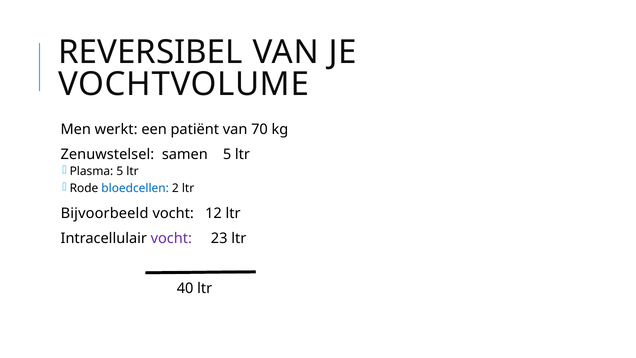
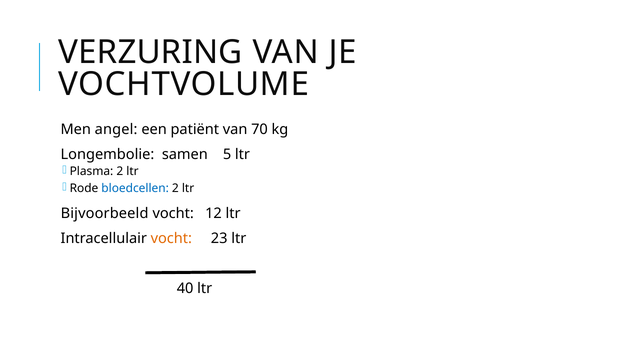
REVERSIBEL: REVERSIBEL -> VERZURING
werkt: werkt -> angel
Zenuwstelsel: Zenuwstelsel -> Longembolie
Plasma 5: 5 -> 2
vocht at (171, 238) colour: purple -> orange
